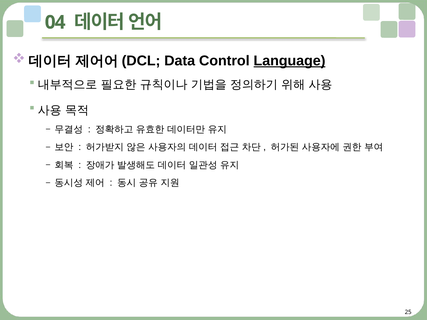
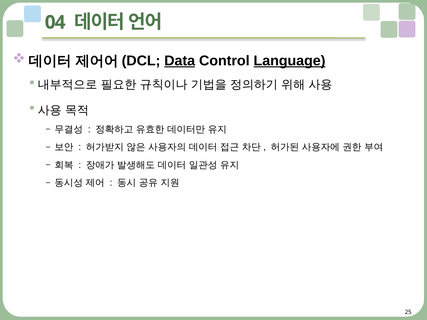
Data underline: none -> present
